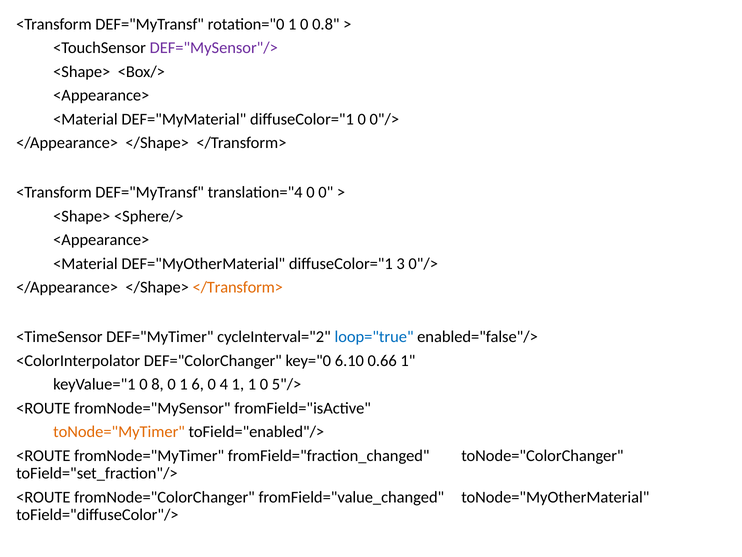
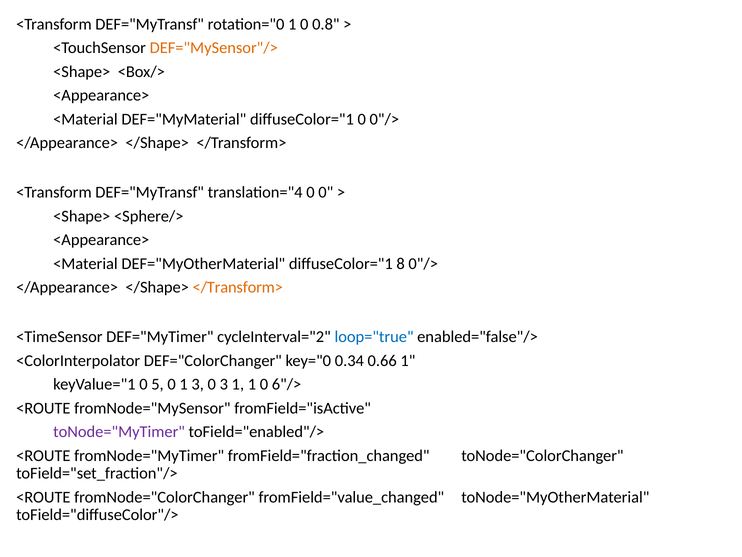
DEF="MySensor"/> colour: purple -> orange
3: 3 -> 8
6.10: 6.10 -> 0.34
8: 8 -> 5
1 6: 6 -> 3
0 4: 4 -> 3
5"/>: 5"/> -> 6"/>
toNode="MyTimer colour: orange -> purple
